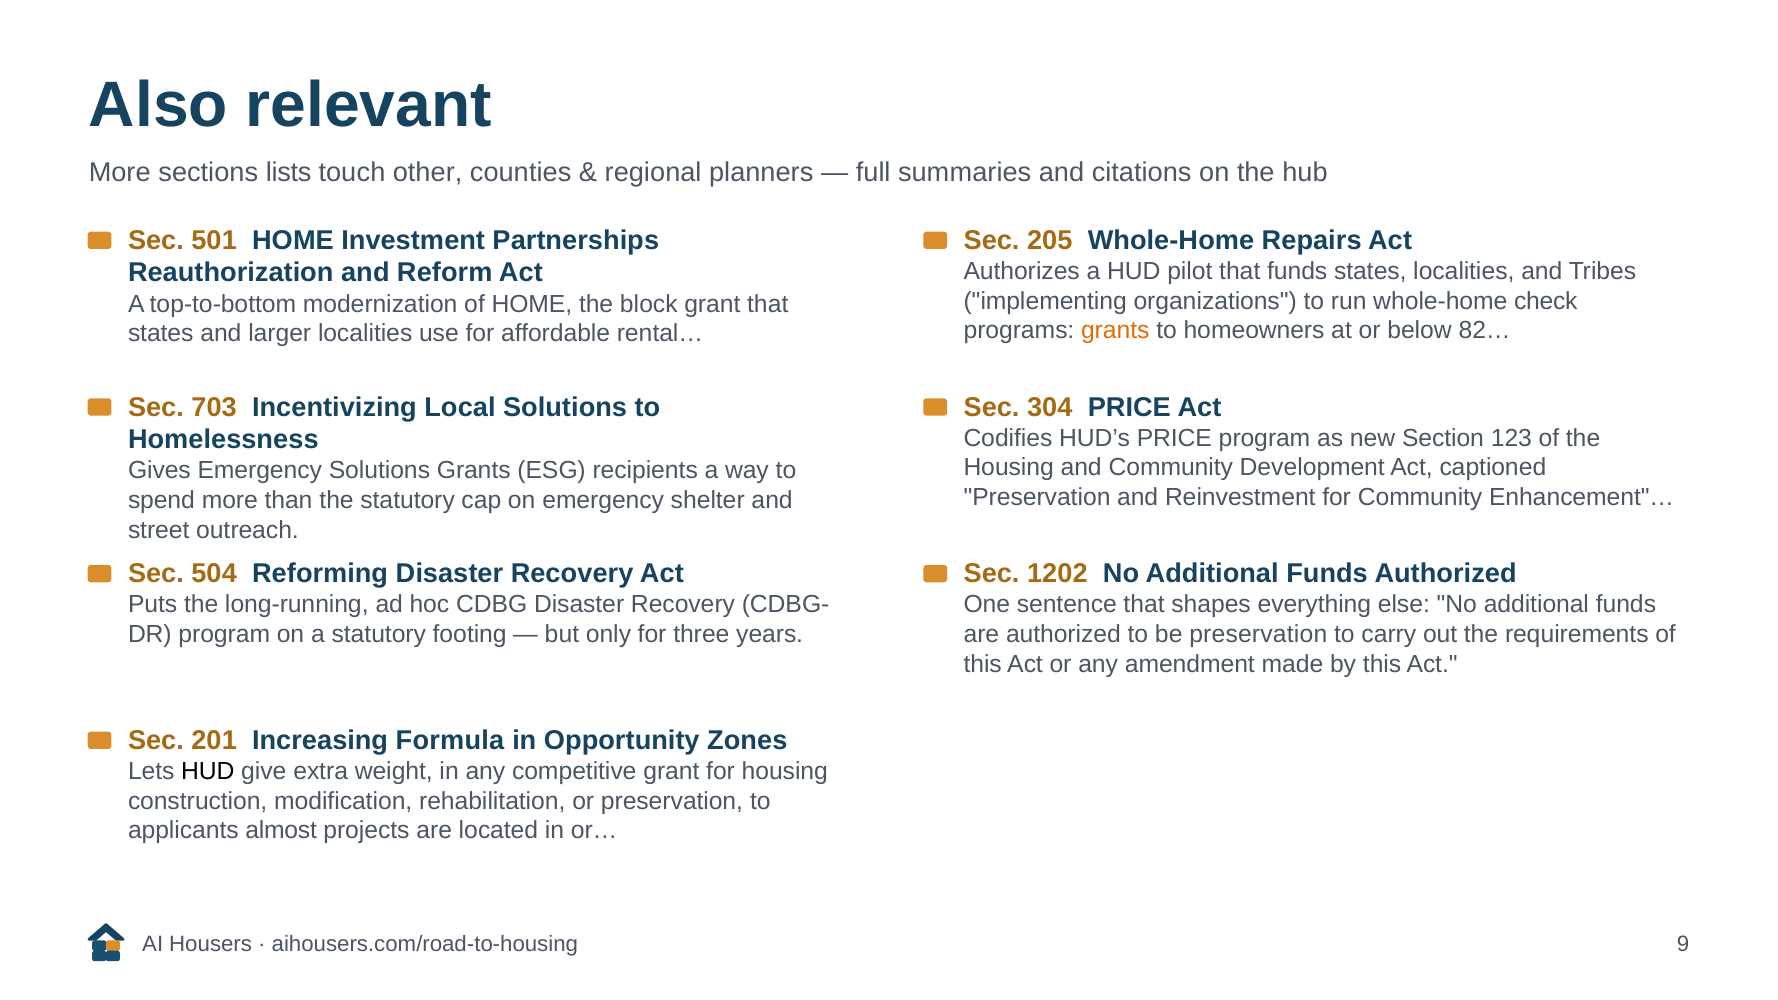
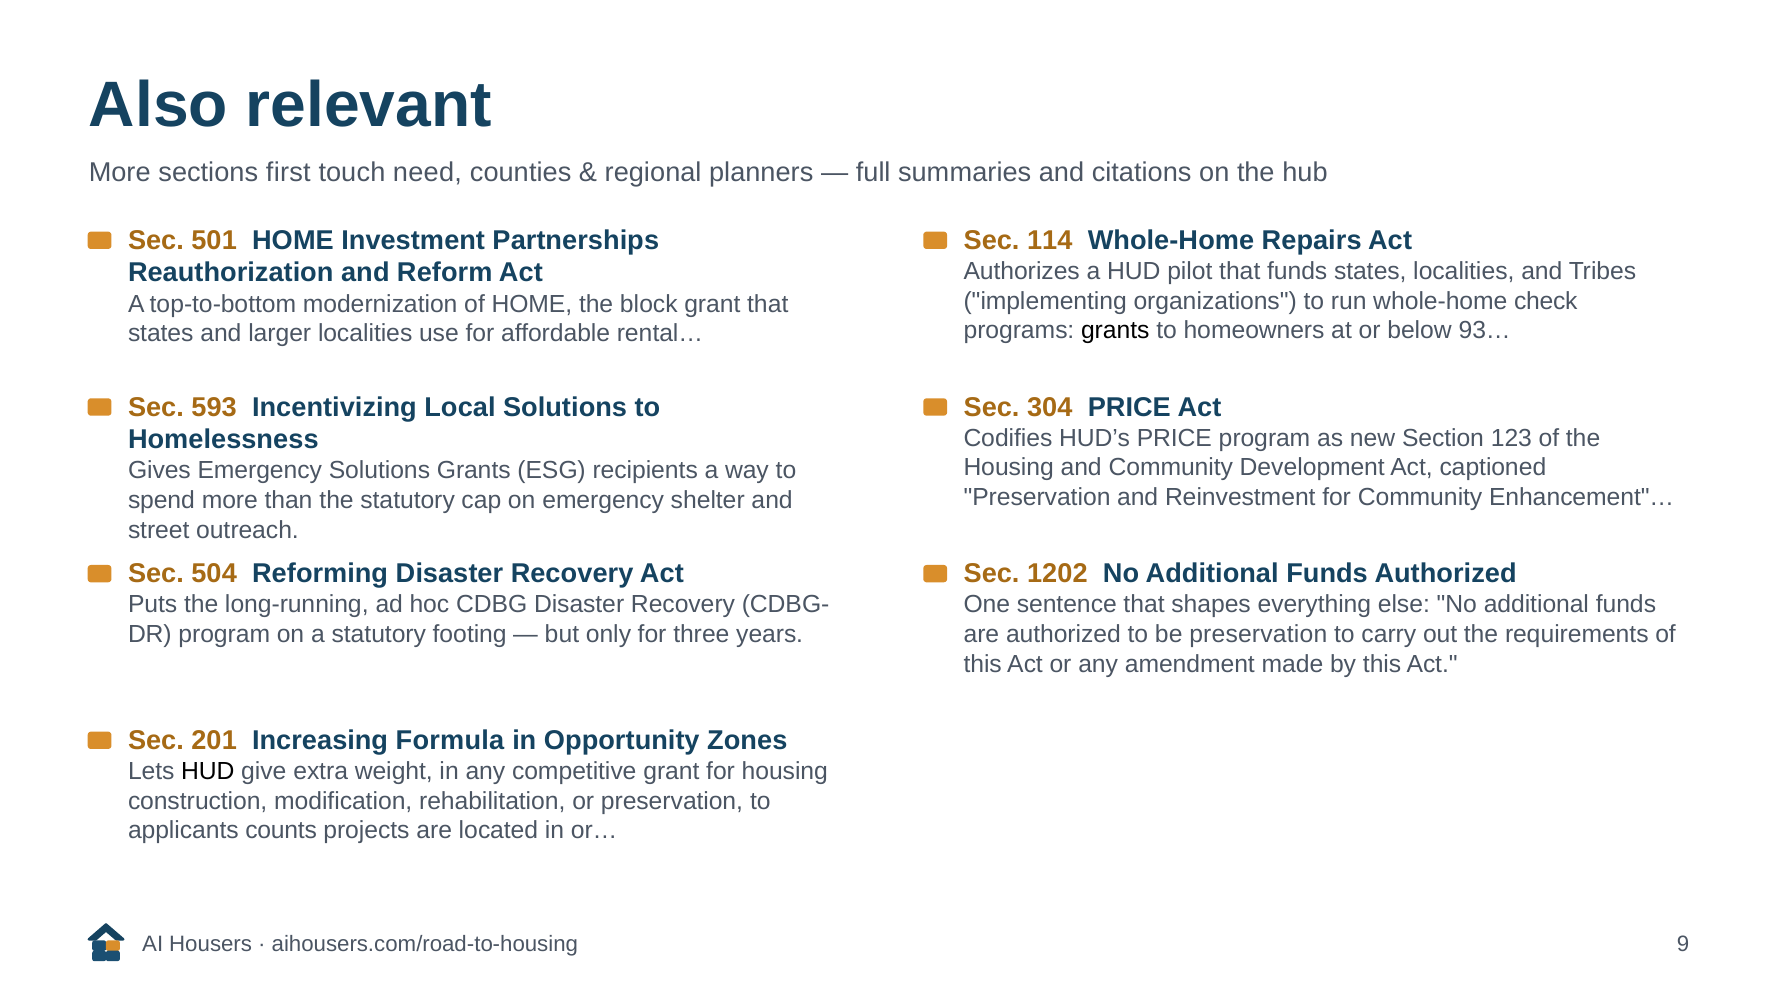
lists: lists -> first
other: other -> need
205: 205 -> 114
grants at (1115, 331) colour: orange -> black
82…: 82… -> 93…
703: 703 -> 593
almost: almost -> counts
